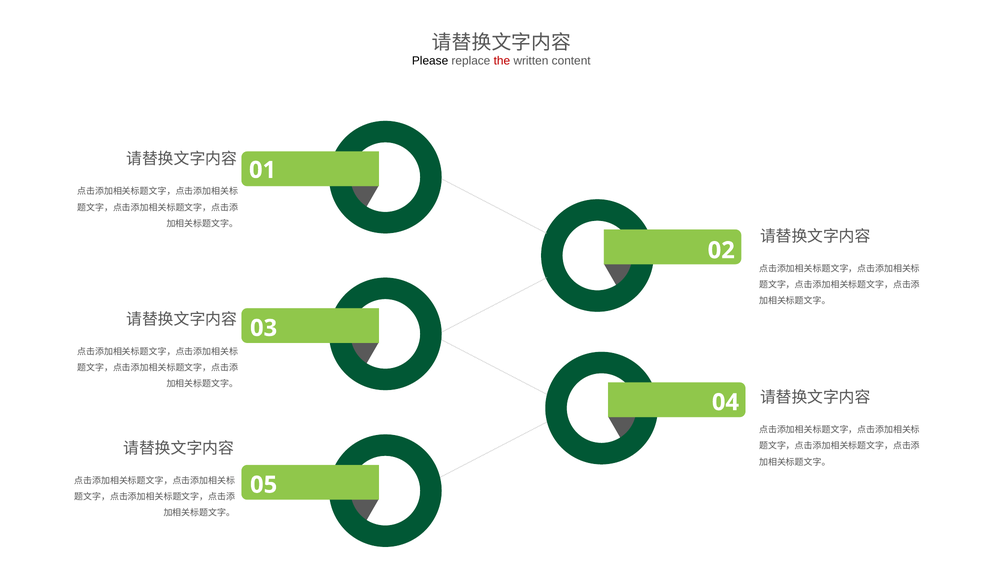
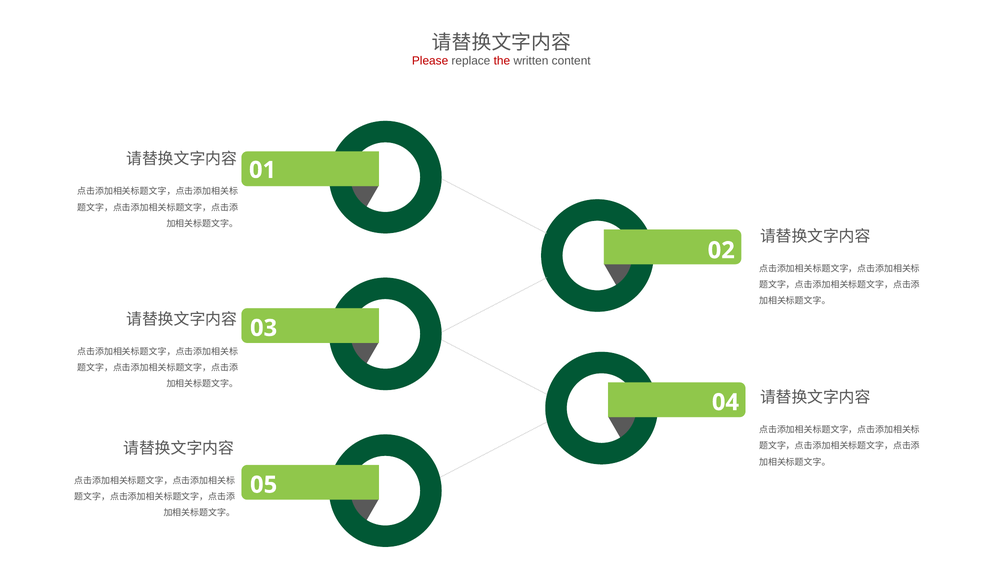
Please colour: black -> red
